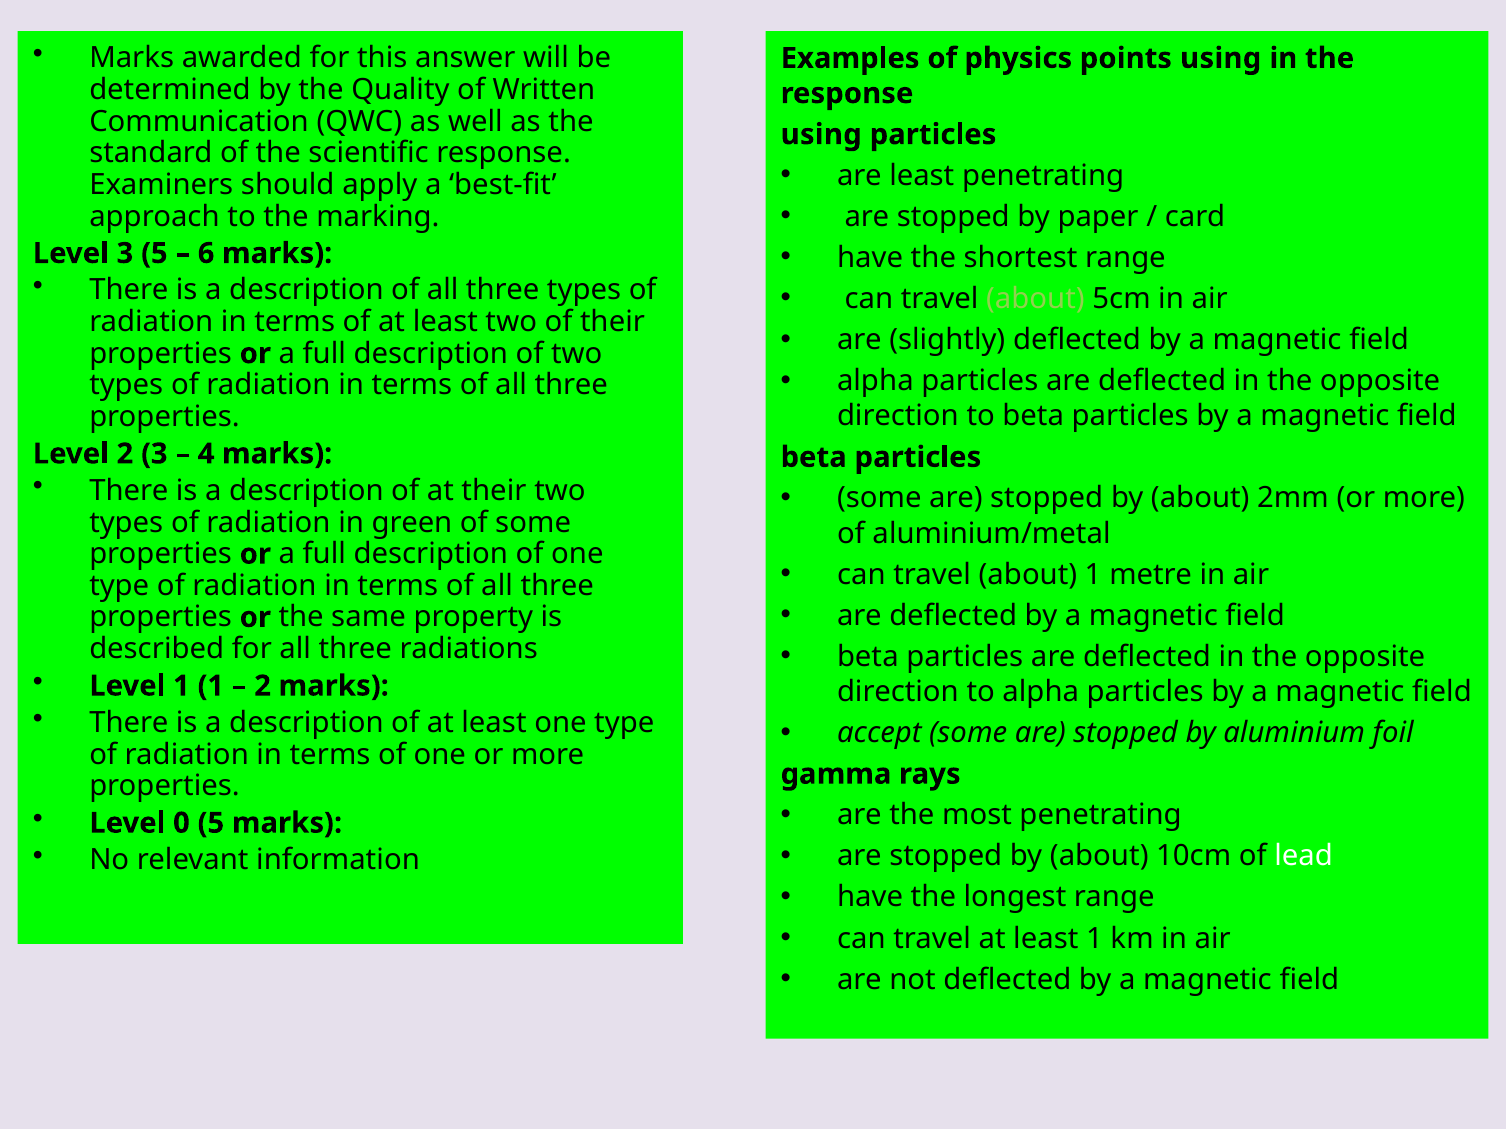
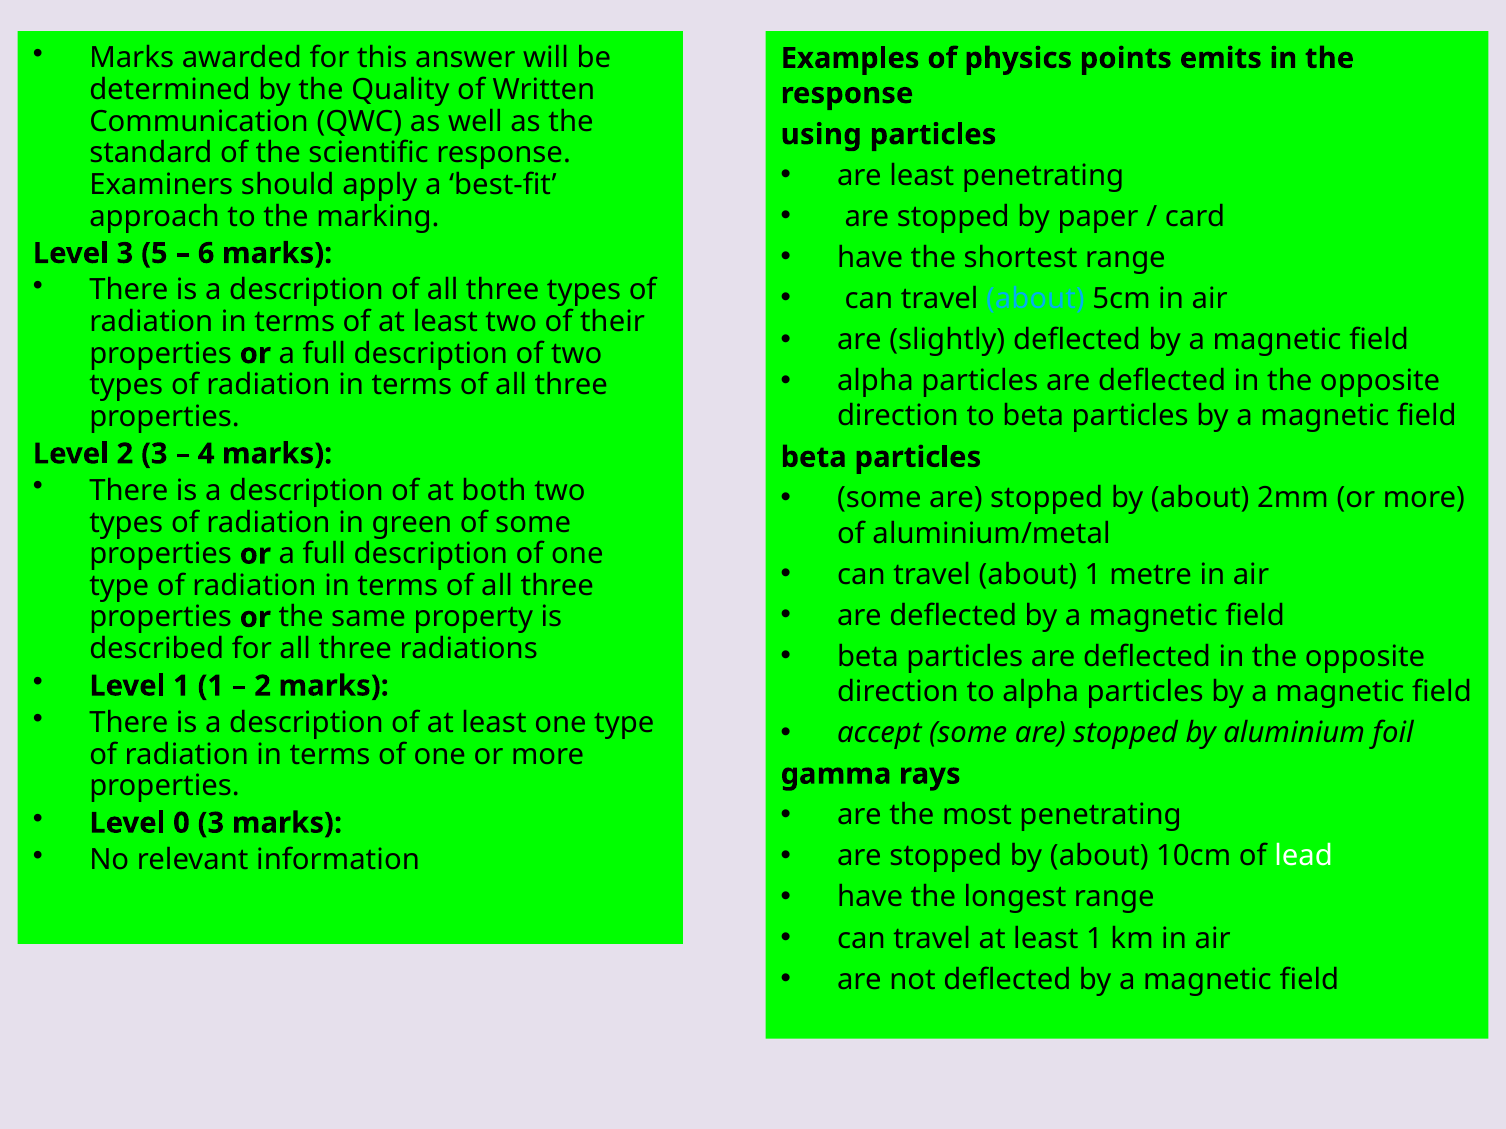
points using: using -> emits
about at (1035, 299) colour: light green -> light blue
at their: their -> both
0 5: 5 -> 3
